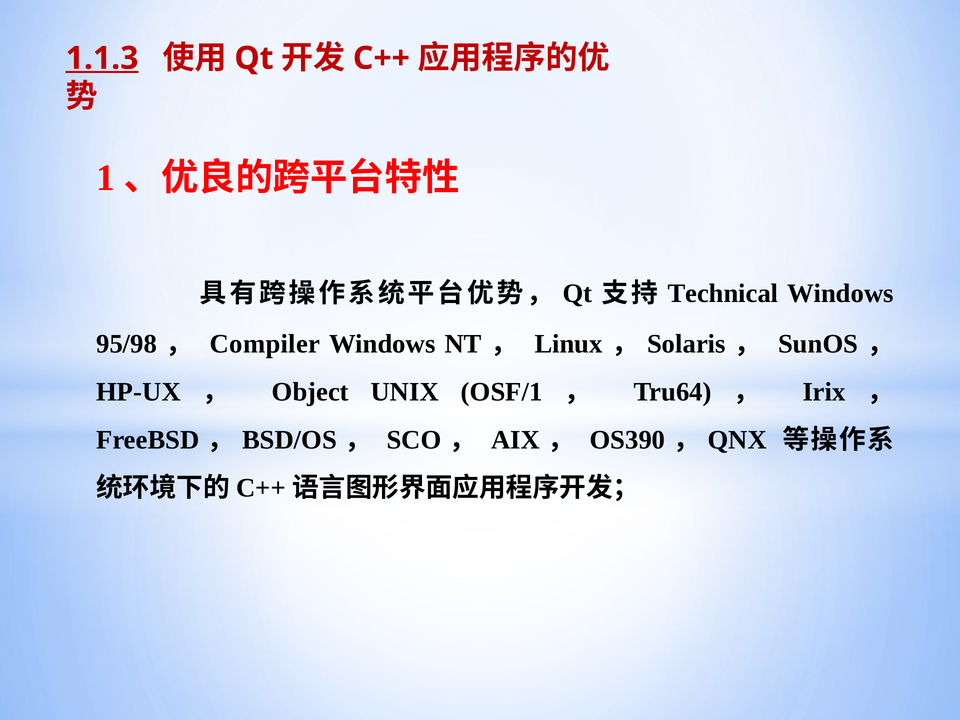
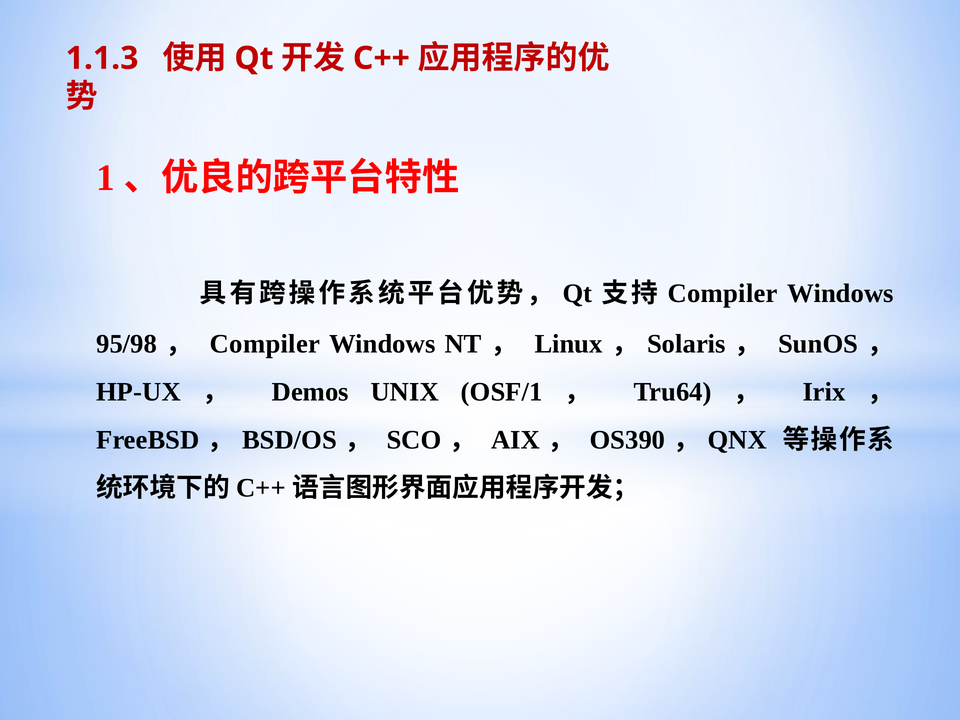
1.1.3 underline: present -> none
Technical at (723, 294): Technical -> Compiler
Object: Object -> Demos
